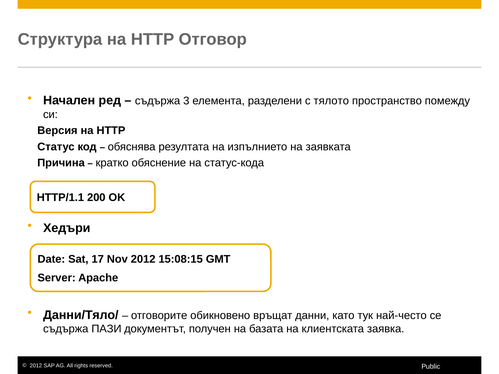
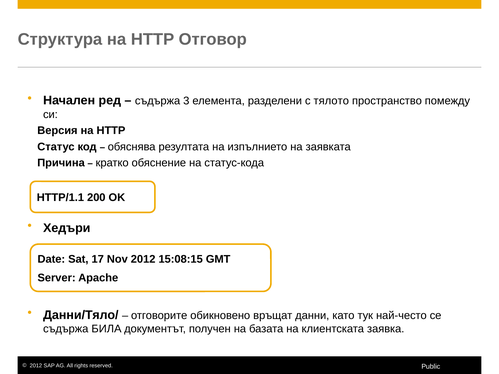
ПАЗИ: ПАЗИ -> БИЛА
